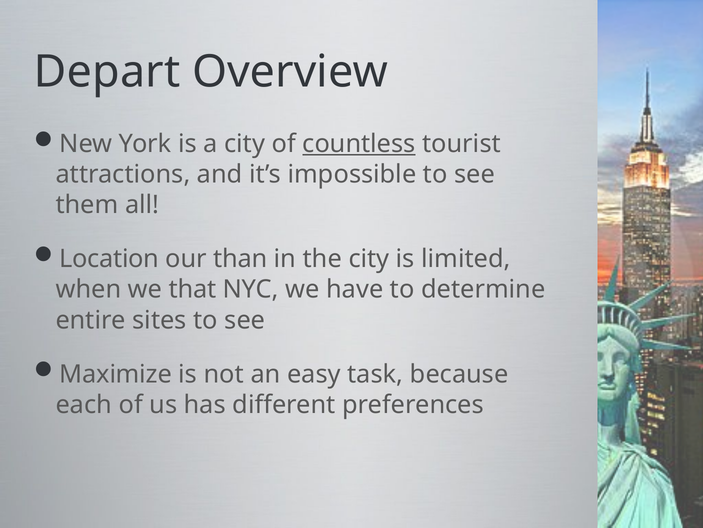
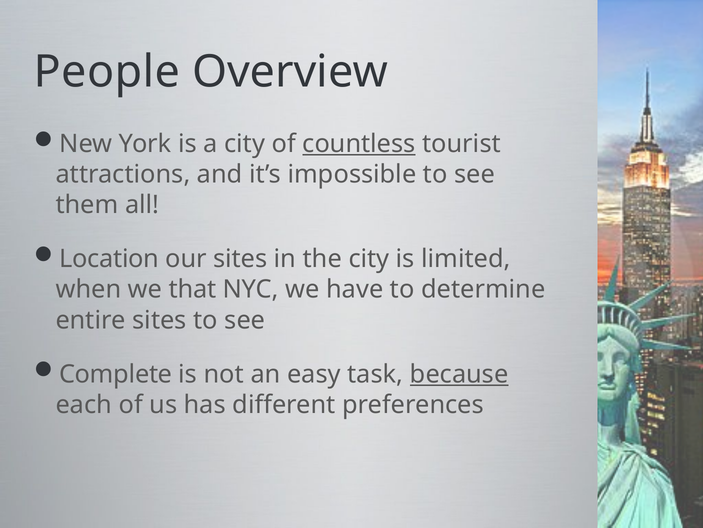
Depart: Depart -> People
our than: than -> sites
Maximize: Maximize -> Complete
because underline: none -> present
